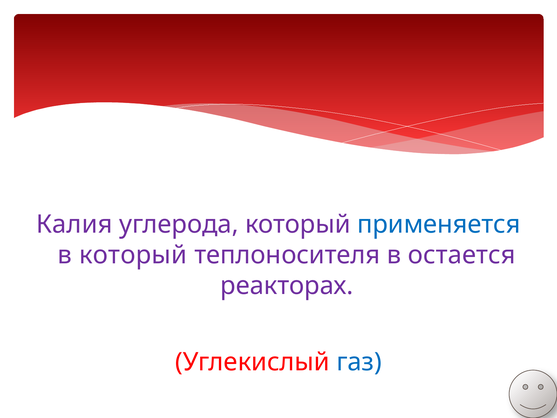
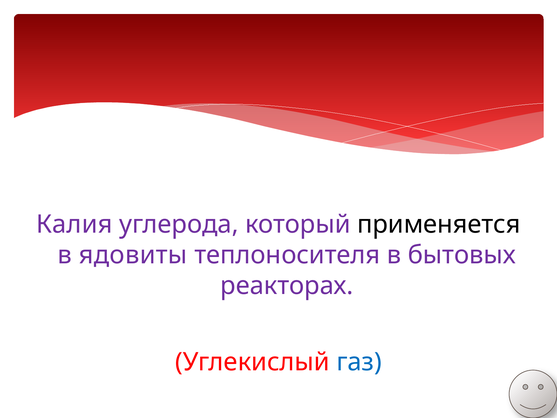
применяется colour: blue -> black
в который: который -> ядовиты
остается: остается -> бытовых
